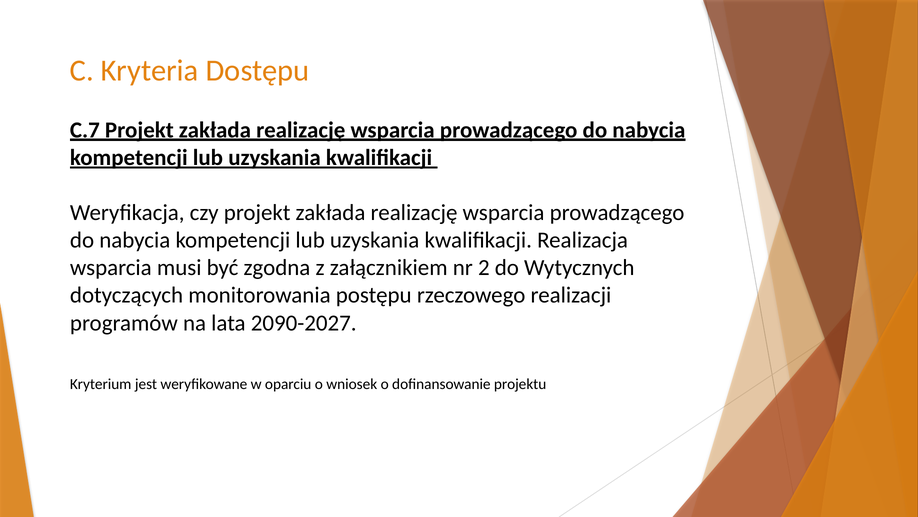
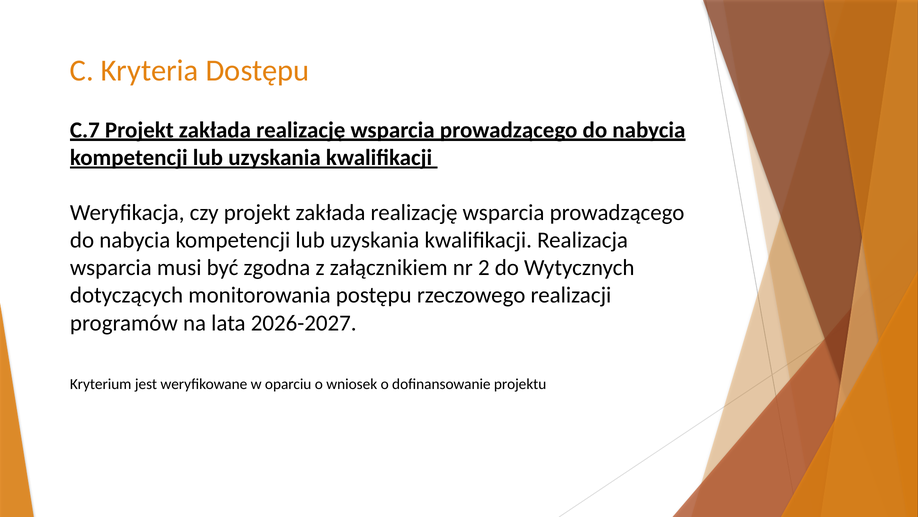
2090-2027: 2090-2027 -> 2026-2027
